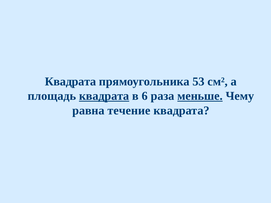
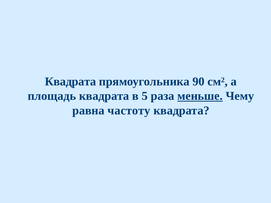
53: 53 -> 90
квадрата at (104, 96) underline: present -> none
6: 6 -> 5
течение: течение -> частоту
